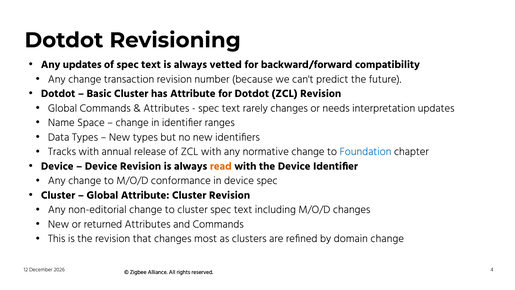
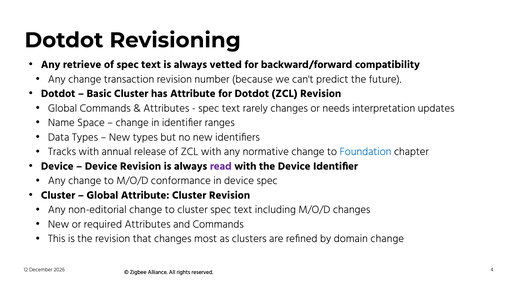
Any updates: updates -> retrieve
read colour: orange -> purple
returned: returned -> required
